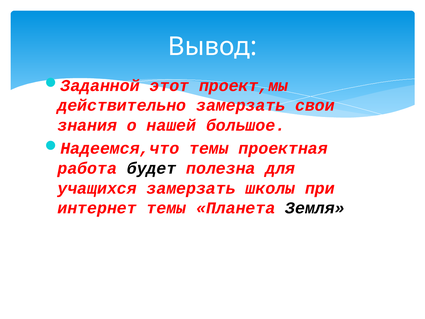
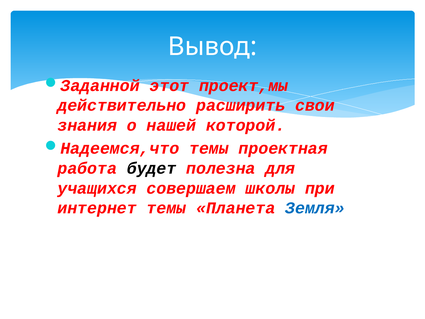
действительно замерзать: замерзать -> расширить
большое: большое -> которой
учащихся замерзать: замерзать -> совершаем
Земля colour: black -> blue
